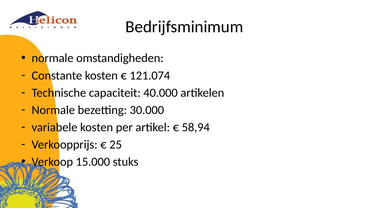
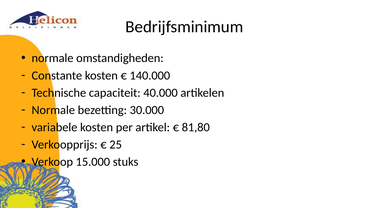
121.074: 121.074 -> 140.000
58,94: 58,94 -> 81,80
